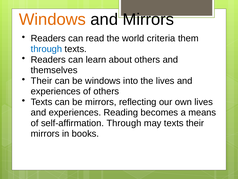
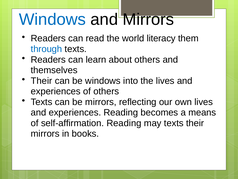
Windows at (52, 19) colour: orange -> blue
criteria: criteria -> literacy
self-affirmation Through: Through -> Reading
